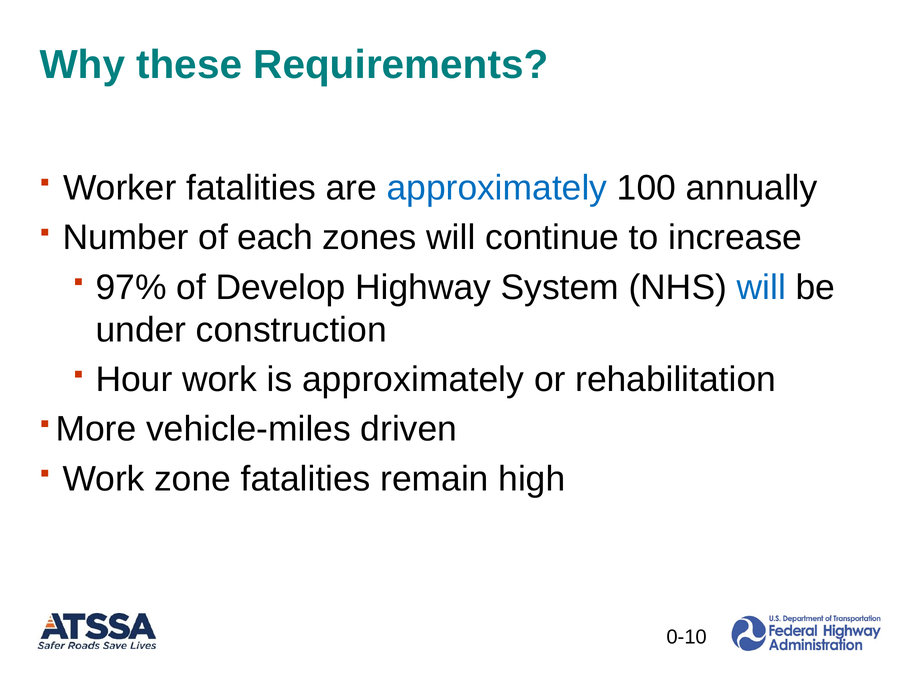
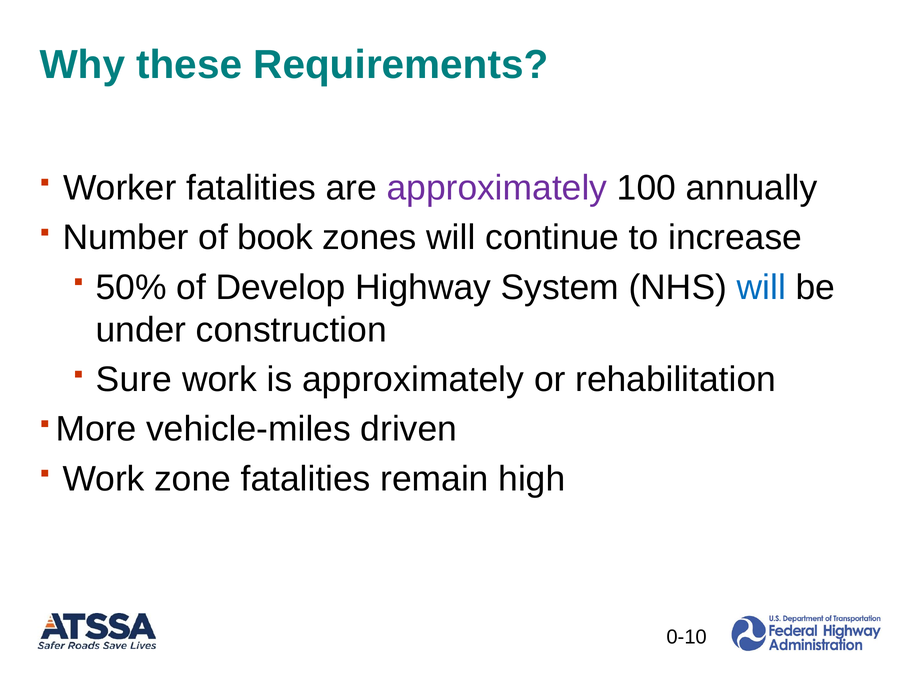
approximately at (497, 188) colour: blue -> purple
each: each -> book
97%: 97% -> 50%
Hour: Hour -> Sure
